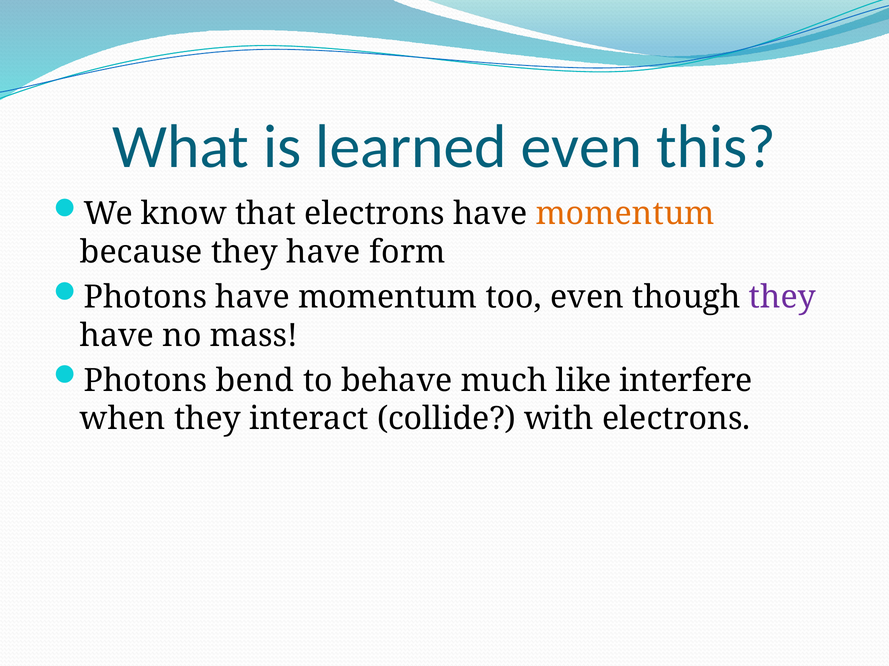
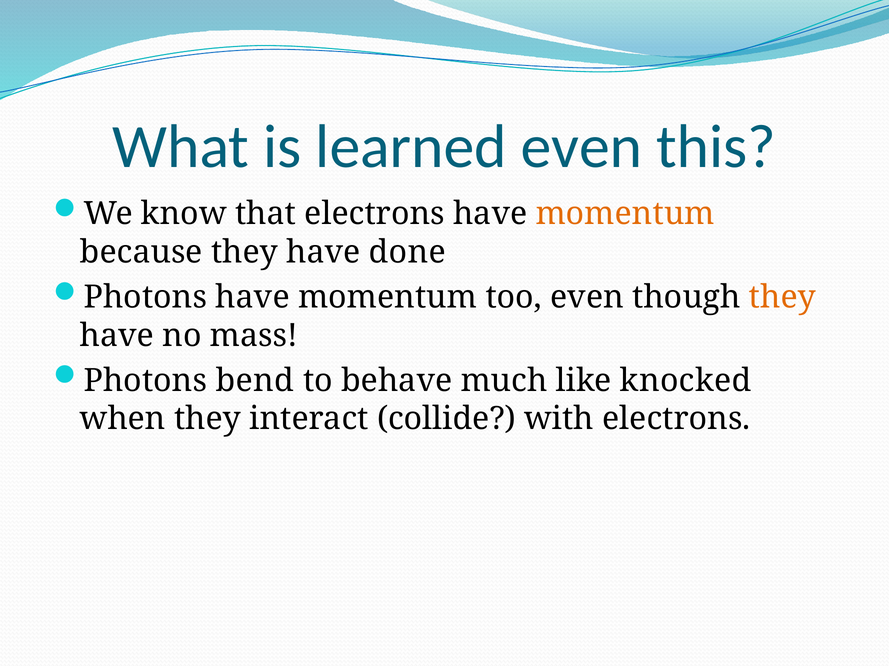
form: form -> done
they at (782, 297) colour: purple -> orange
interfere: interfere -> knocked
